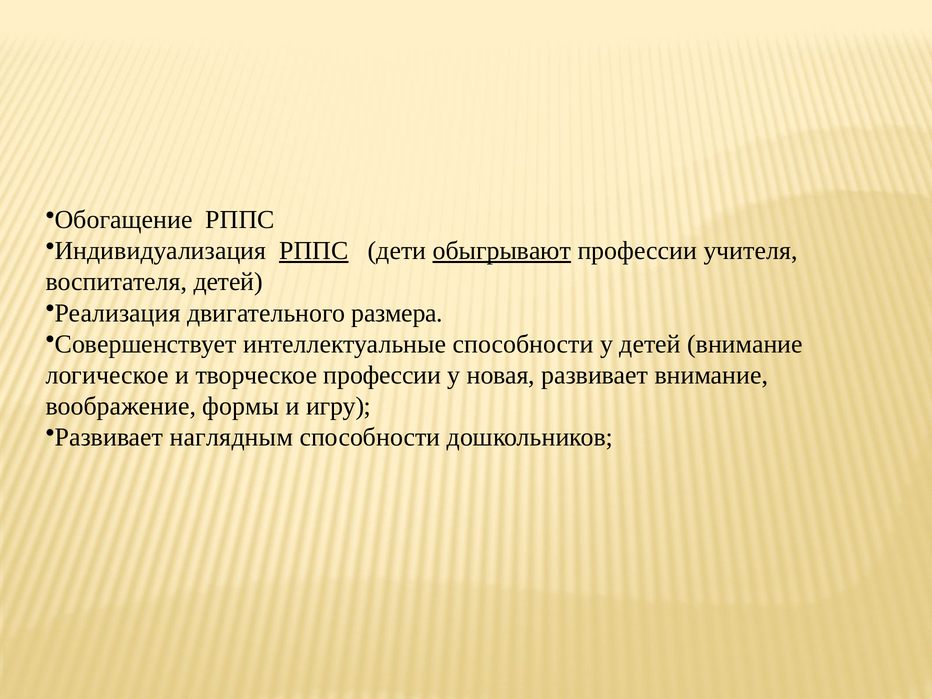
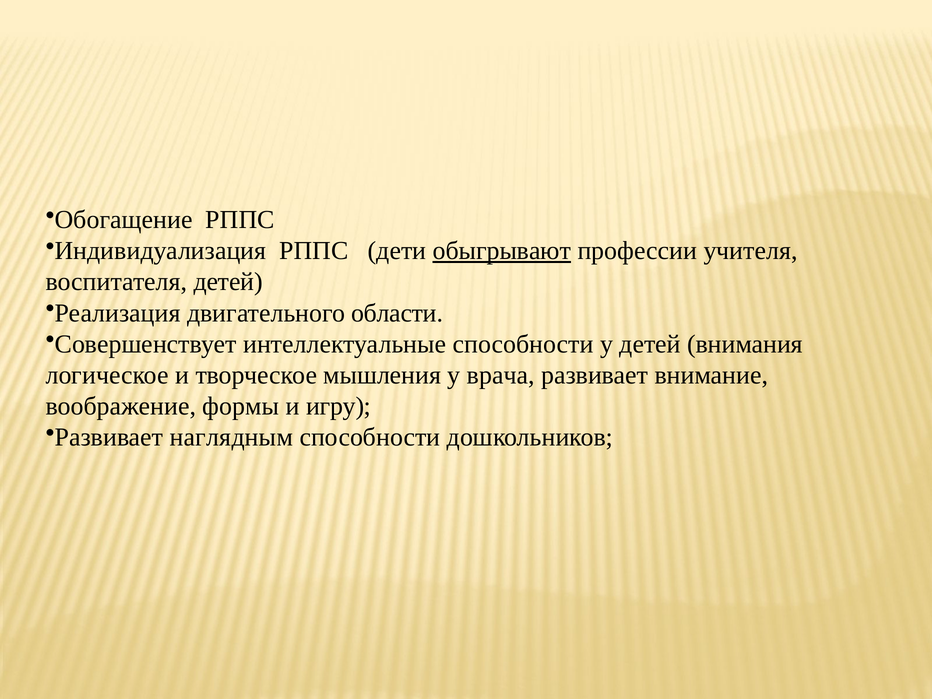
РППС at (314, 251) underline: present -> none
размера: размера -> области
детей внимание: внимание -> внимания
творческое профессии: профессии -> мышления
новая: новая -> врача
